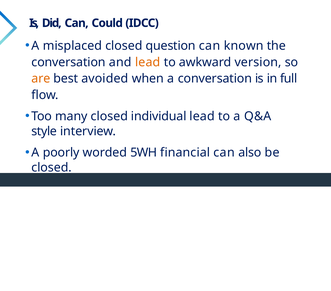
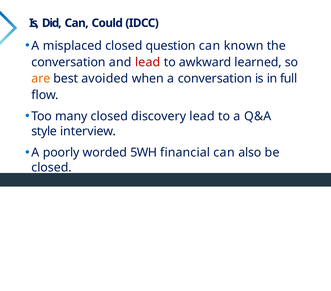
lead at (148, 62) colour: orange -> red
version: version -> learned
individual: individual -> discovery
